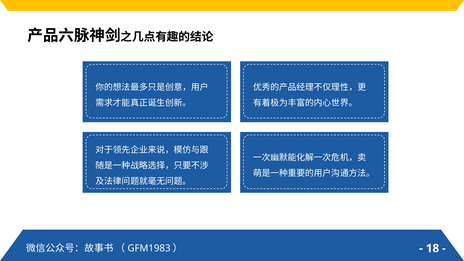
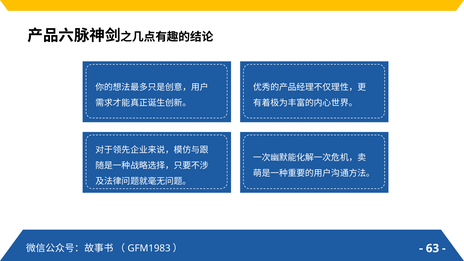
18: 18 -> 63
